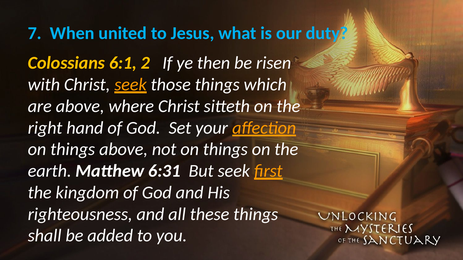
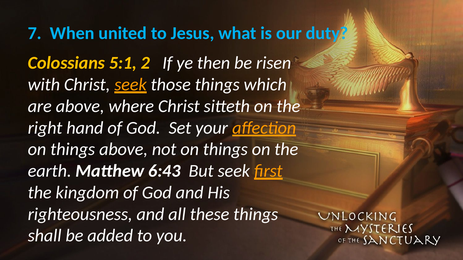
6:1: 6:1 -> 5:1
6:31: 6:31 -> 6:43
